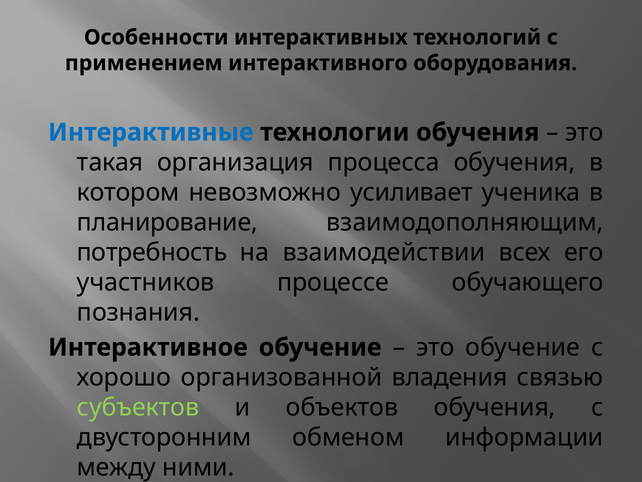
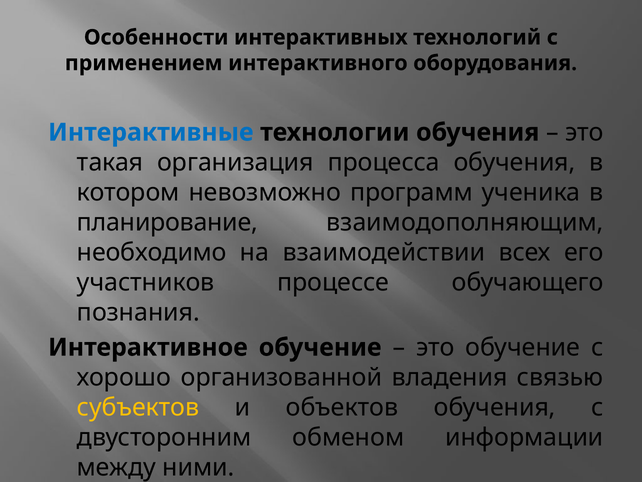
усиливает: усиливает -> программ
потребность: потребность -> необходимо
субъектов colour: light green -> yellow
